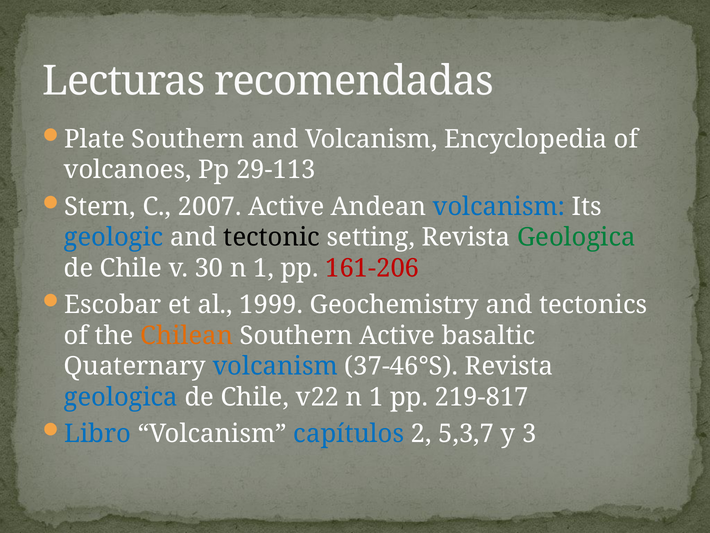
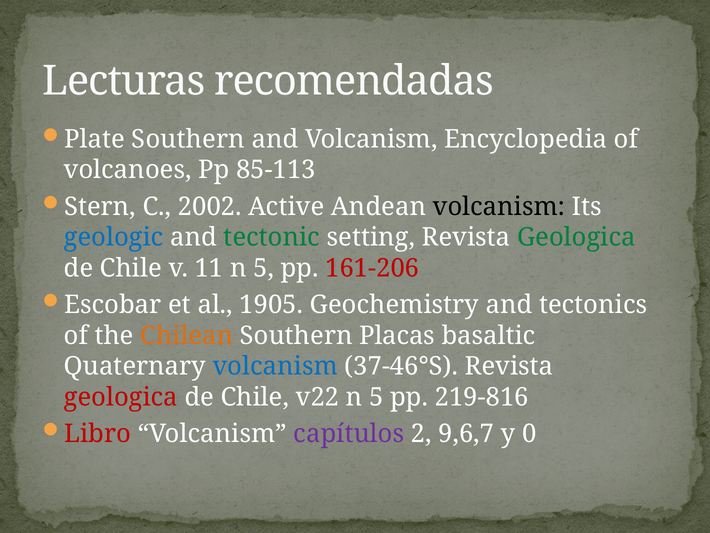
29-113: 29-113 -> 85-113
2007: 2007 -> 2002
volcanism at (499, 206) colour: blue -> black
tectonic colour: black -> green
30: 30 -> 11
1 at (264, 268): 1 -> 5
1999: 1999 -> 1905
Southern Active: Active -> Placas
geologica at (121, 397) colour: blue -> red
v22 n 1: 1 -> 5
219-817: 219-817 -> 219-816
Libro colour: blue -> red
capítulos colour: blue -> purple
5,3,7: 5,3,7 -> 9,6,7
3: 3 -> 0
